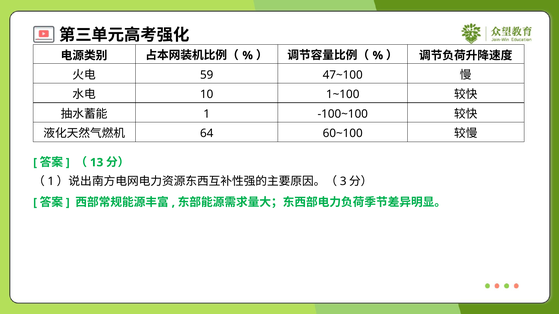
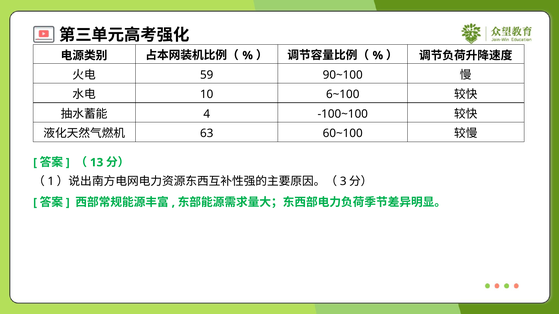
47~100: 47~100 -> 90~100
1~100: 1~100 -> 6~100
1 at (207, 114): 1 -> 4
64: 64 -> 63
